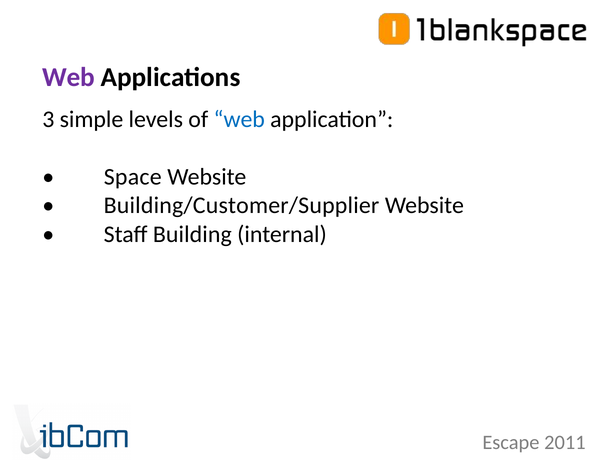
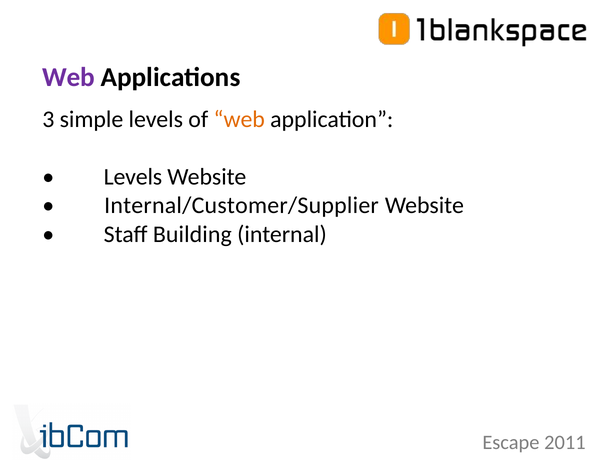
web at (239, 120) colour: blue -> orange
Space at (133, 177): Space -> Levels
Building/Customer/Supplier: Building/Customer/Supplier -> Internal/Customer/Supplier
